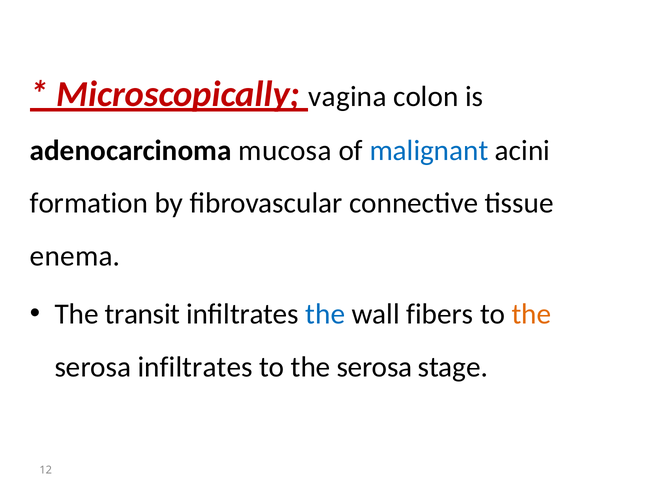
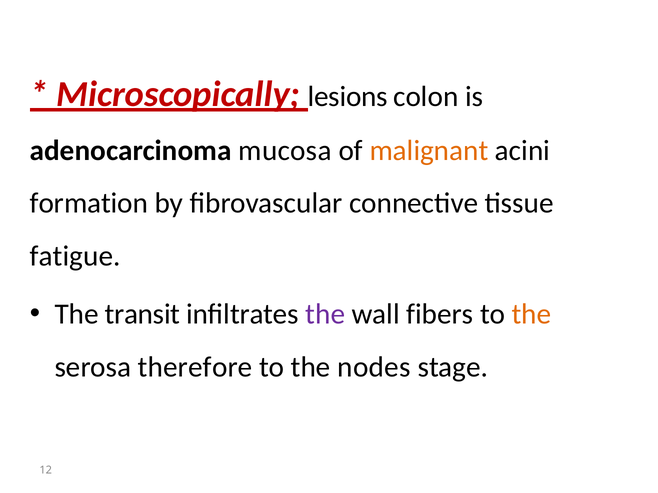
vagina: vagina -> lesions
malignant colour: blue -> orange
enema: enema -> fatigue
the at (325, 315) colour: blue -> purple
serosa infiltrates: infiltrates -> therefore
serosa at (374, 367): serosa -> nodes
